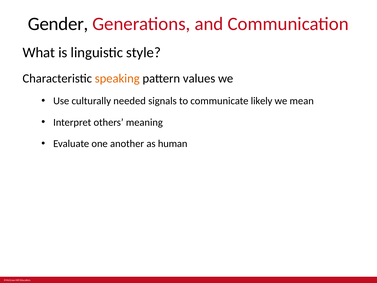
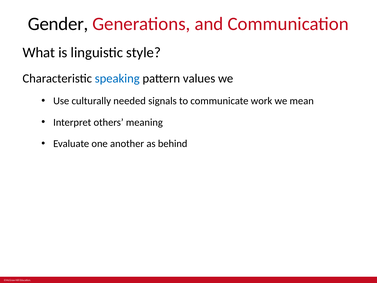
speaking colour: orange -> blue
likely: likely -> work
human: human -> behind
